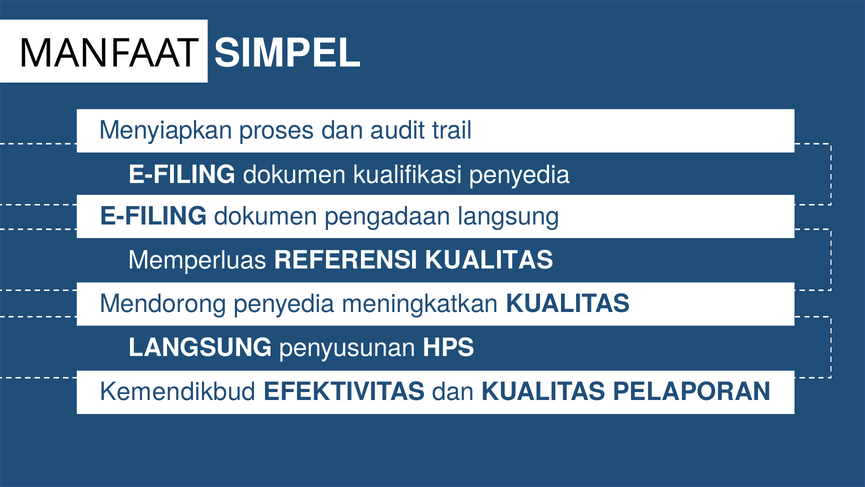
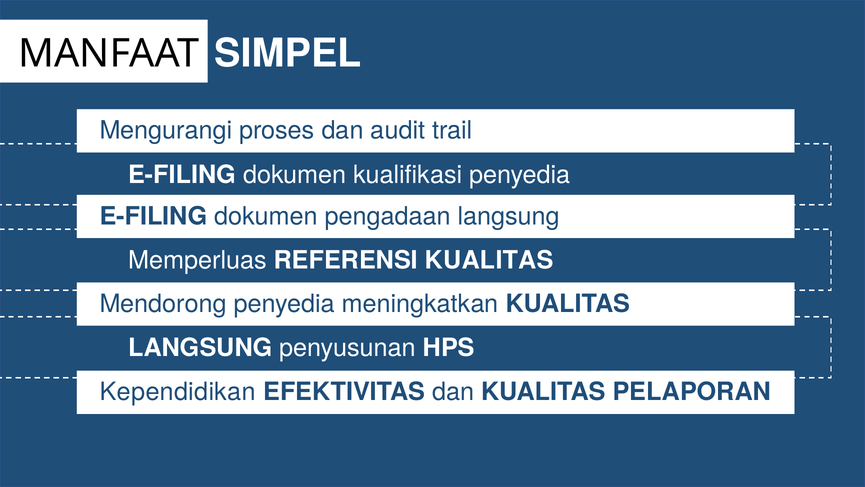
Menyiapkan: Menyiapkan -> Mengurangi
Kemendikbud: Kemendikbud -> Kependidikan
